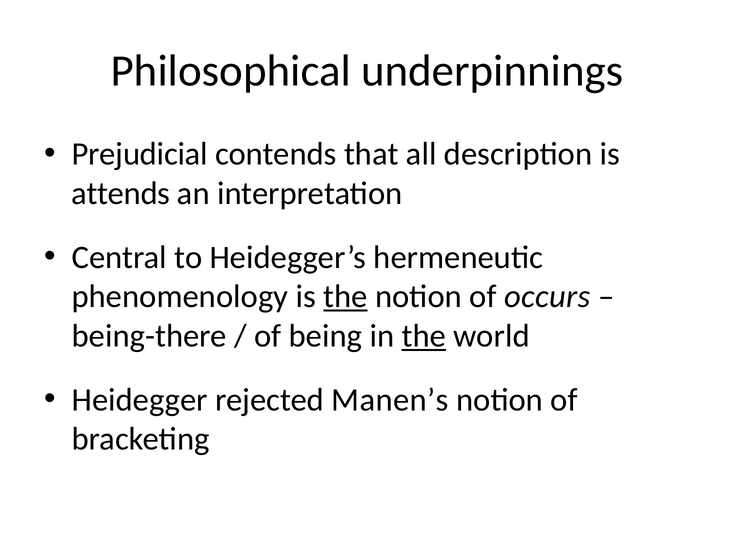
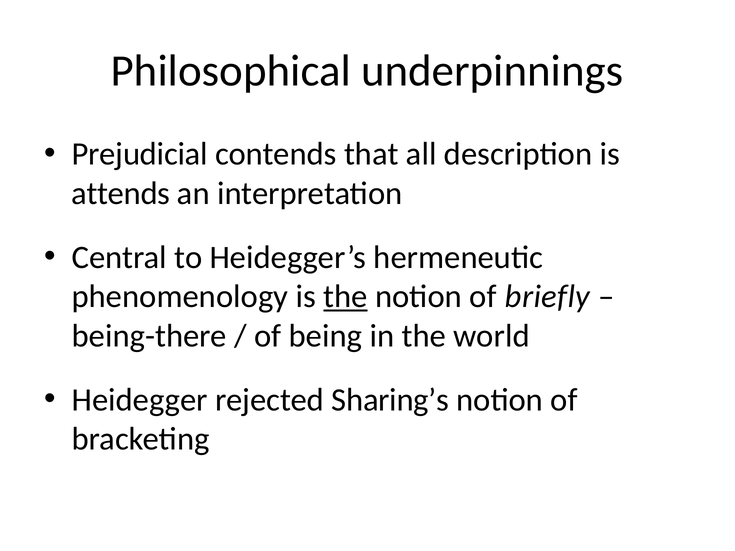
occurs: occurs -> briefly
the at (424, 336) underline: present -> none
Manen’s: Manen’s -> Sharing’s
